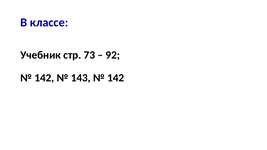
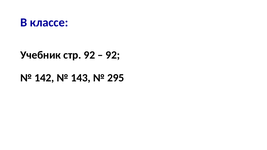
стр 73: 73 -> 92
142 at (116, 78): 142 -> 295
